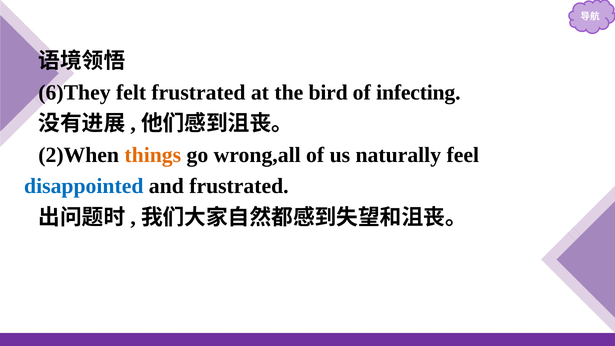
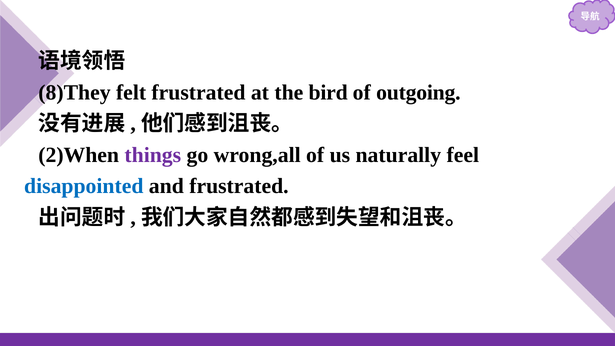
6)They: 6)They -> 8)They
infecting: infecting -> outgoing
things colour: orange -> purple
